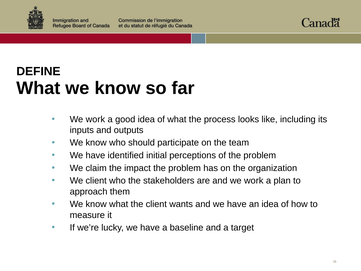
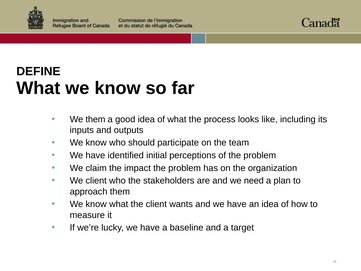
work at (95, 119): work -> them
and we work: work -> need
